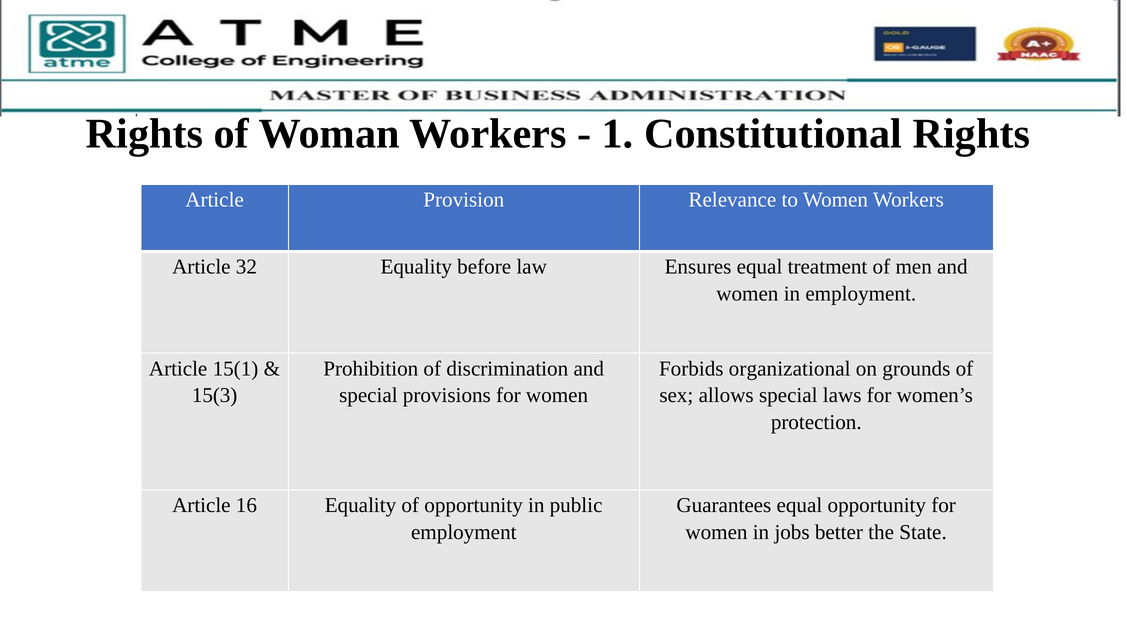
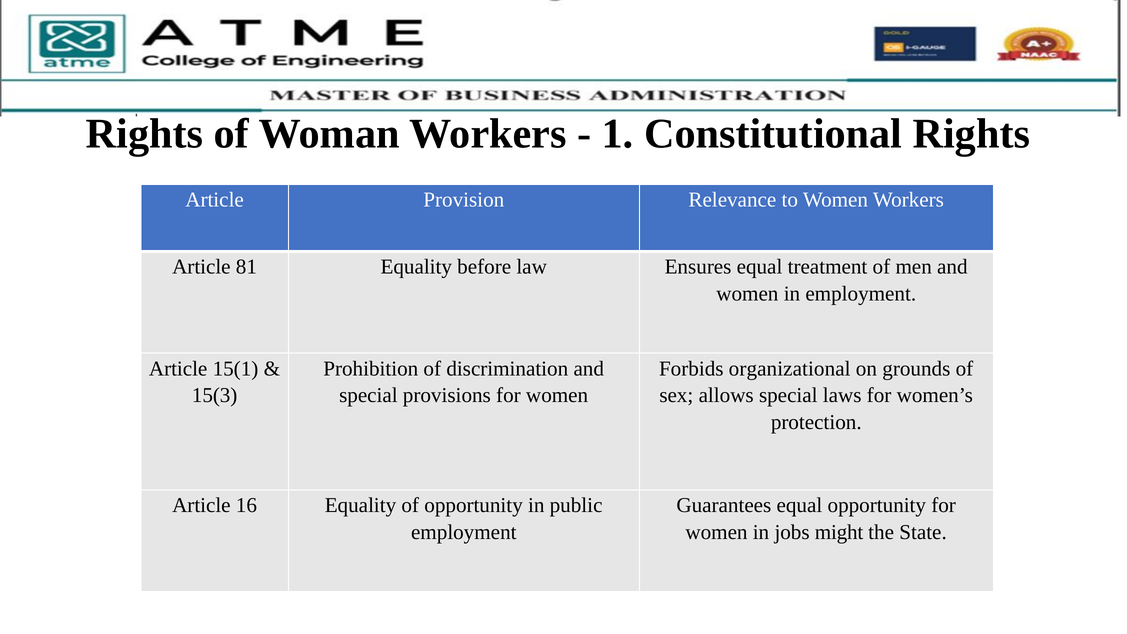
32: 32 -> 81
better: better -> might
